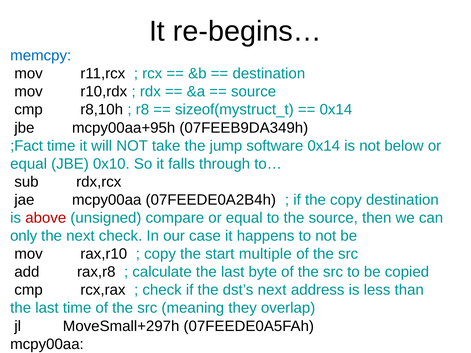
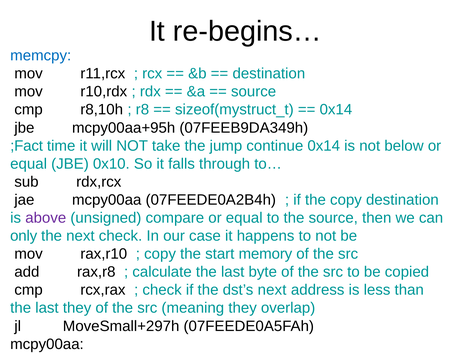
software: software -> continue
above colour: red -> purple
multiple: multiple -> memory
last time: time -> they
